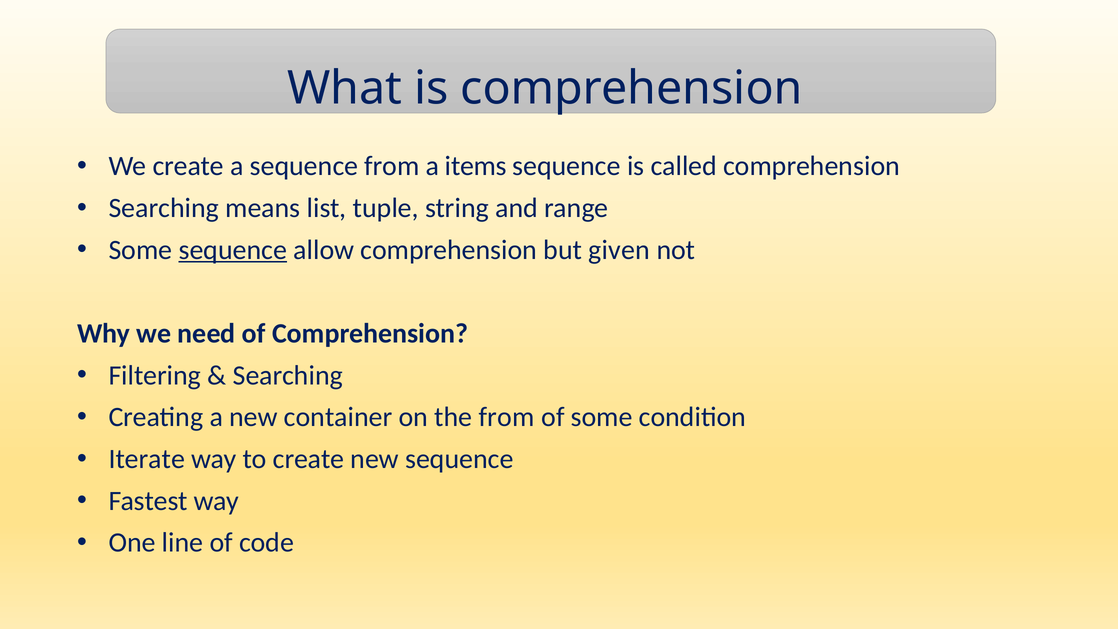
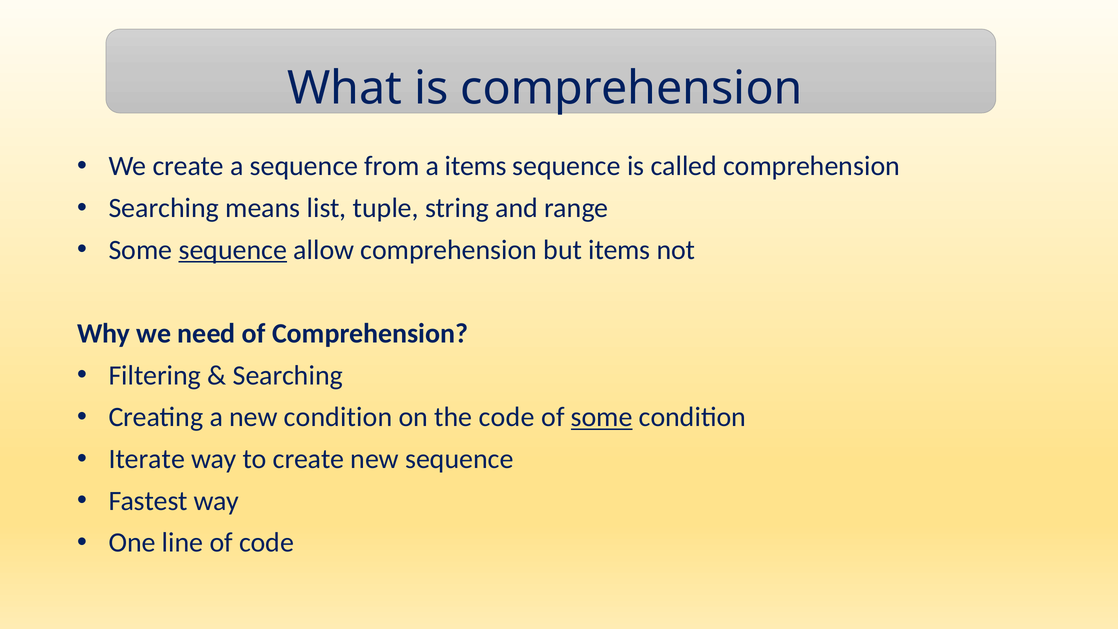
but given: given -> items
new container: container -> condition
the from: from -> code
some at (602, 417) underline: none -> present
